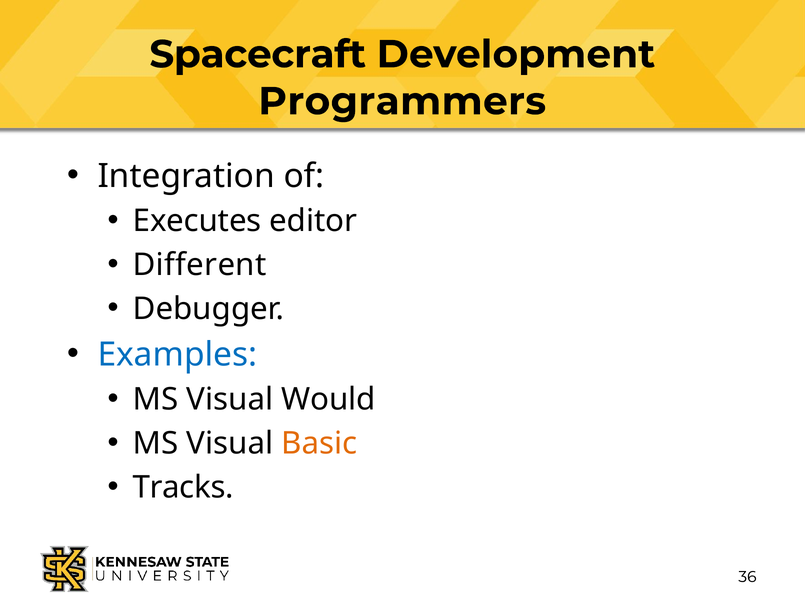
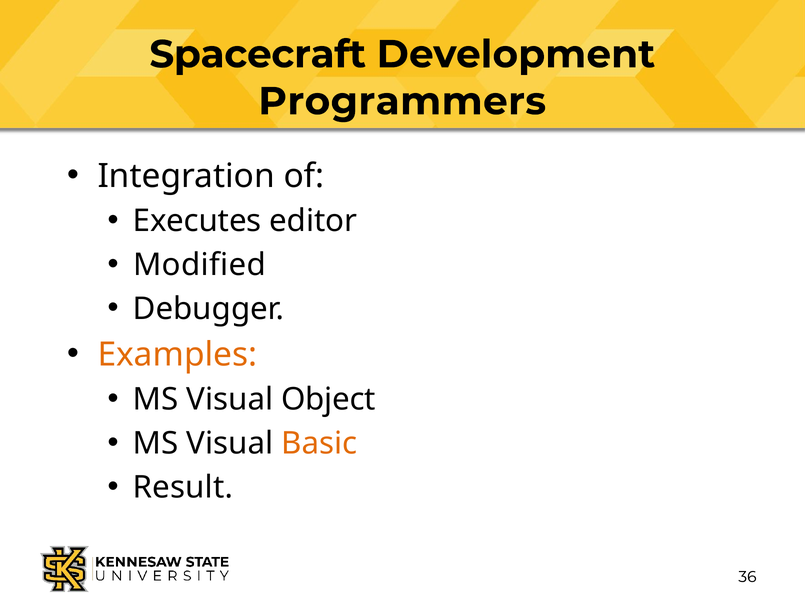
Different: Different -> Modified
Examples colour: blue -> orange
Would: Would -> Object
Tracks: Tracks -> Result
